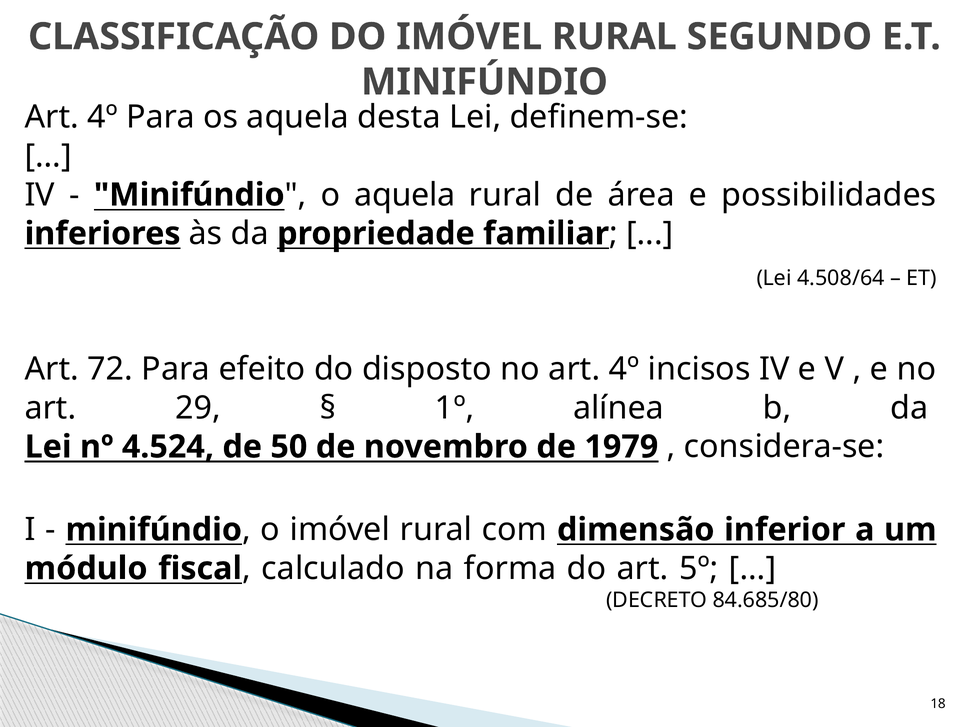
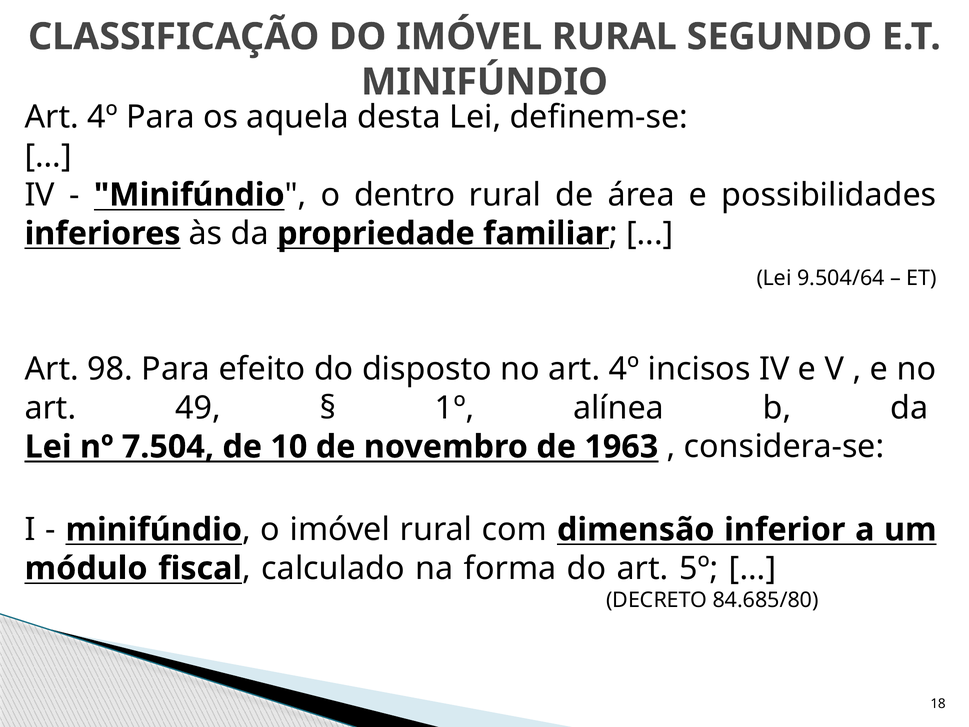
o aquela: aquela -> dentro
4.508/64: 4.508/64 -> 9.504/64
72: 72 -> 98
29: 29 -> 49
4.524: 4.524 -> 7.504
50: 50 -> 10
1979: 1979 -> 1963
